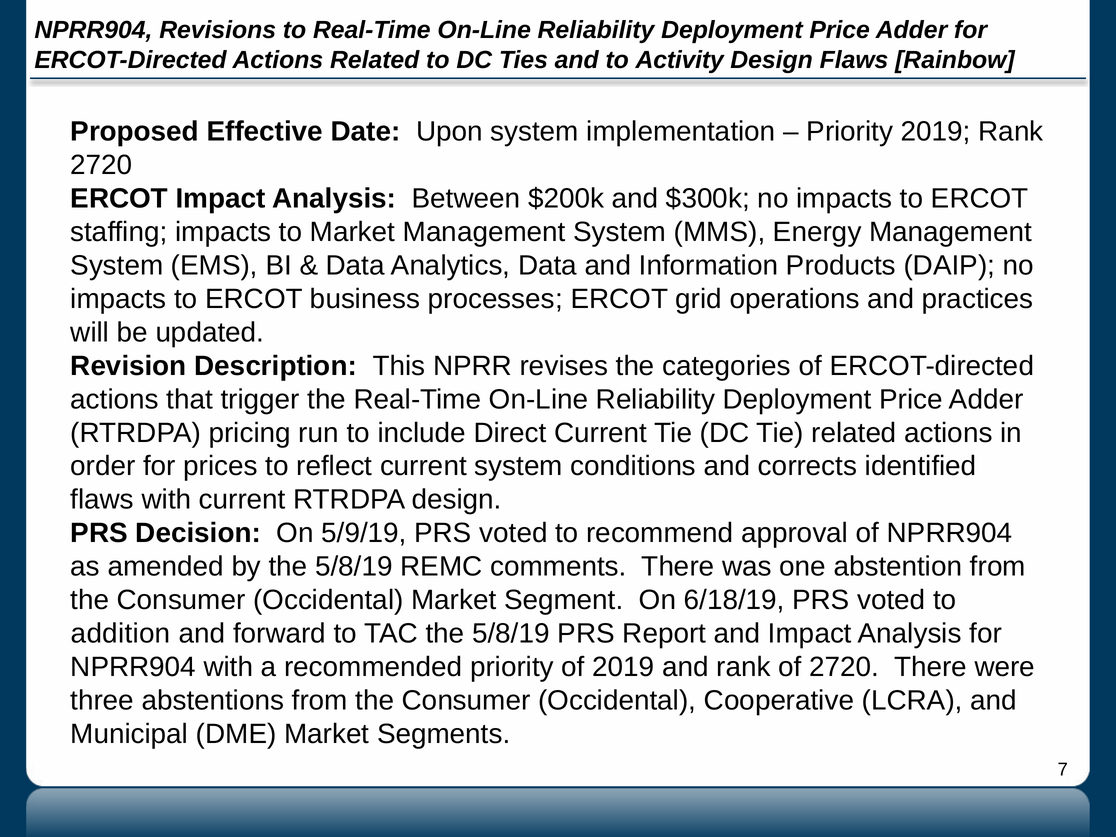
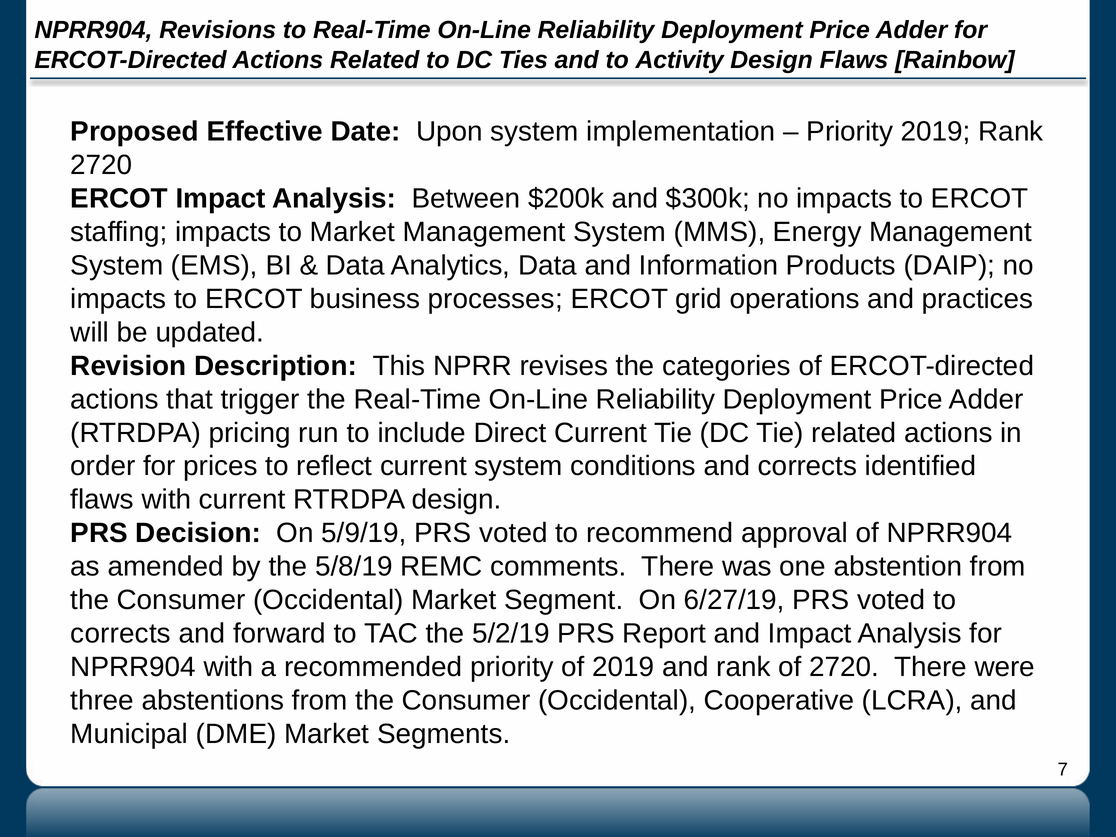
6/18/19: 6/18/19 -> 6/27/19
addition at (121, 634): addition -> corrects
TAC the 5/8/19: 5/8/19 -> 5/2/19
